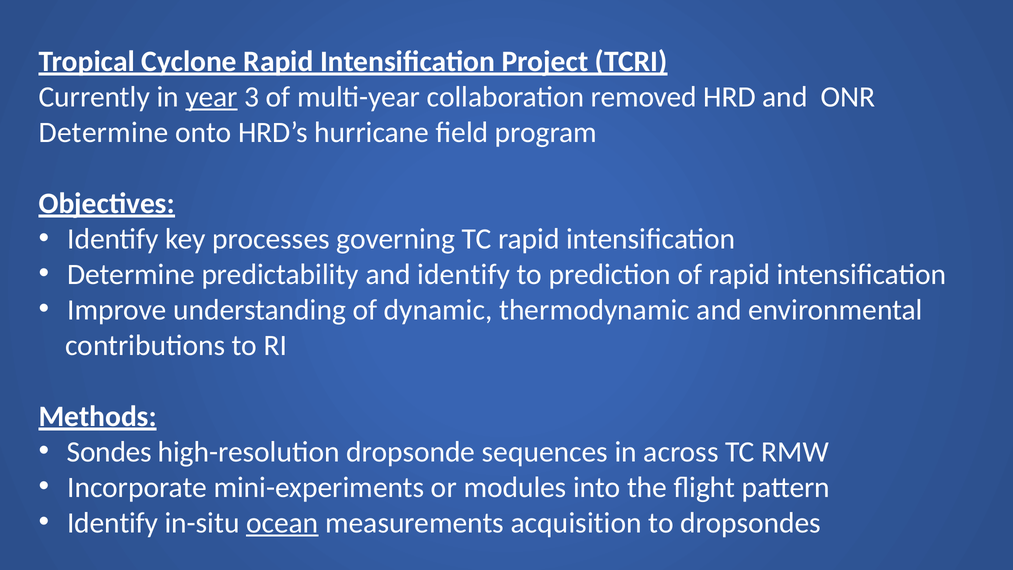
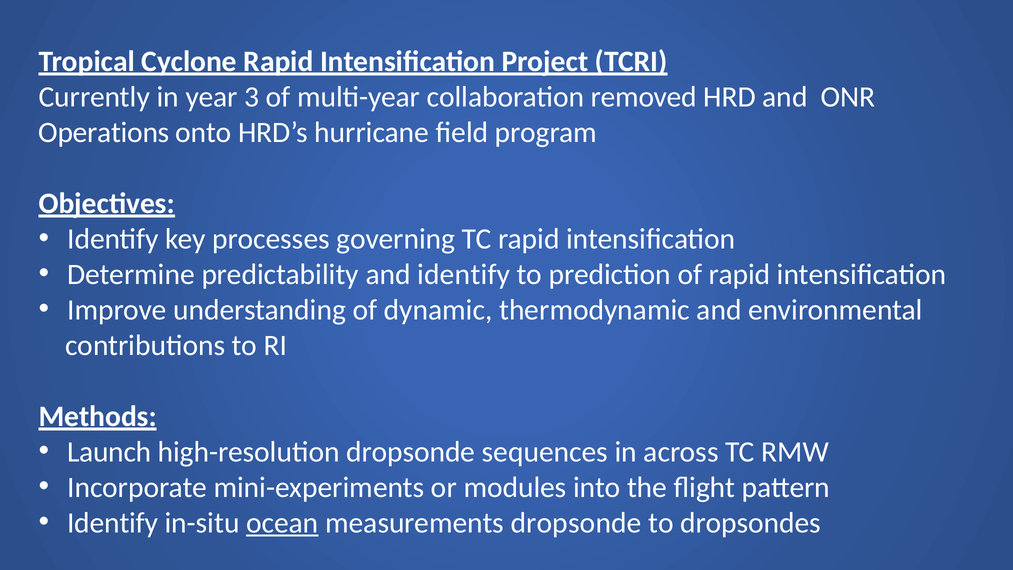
year underline: present -> none
Determine at (104, 132): Determine -> Operations
Sondes: Sondes -> Launch
measurements acquisition: acquisition -> dropsonde
